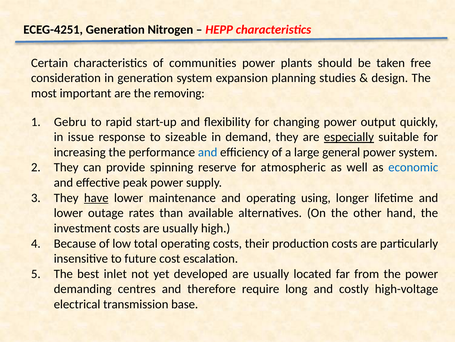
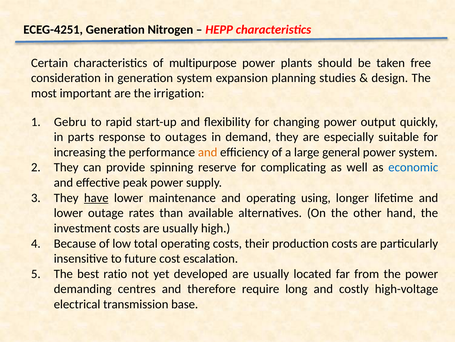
communities: communities -> multipurpose
removing: removing -> irrigation
issue: issue -> parts
sizeable: sizeable -> outages
especially underline: present -> none
and at (208, 152) colour: blue -> orange
atmospheric: atmospheric -> complicating
inlet: inlet -> ratio
